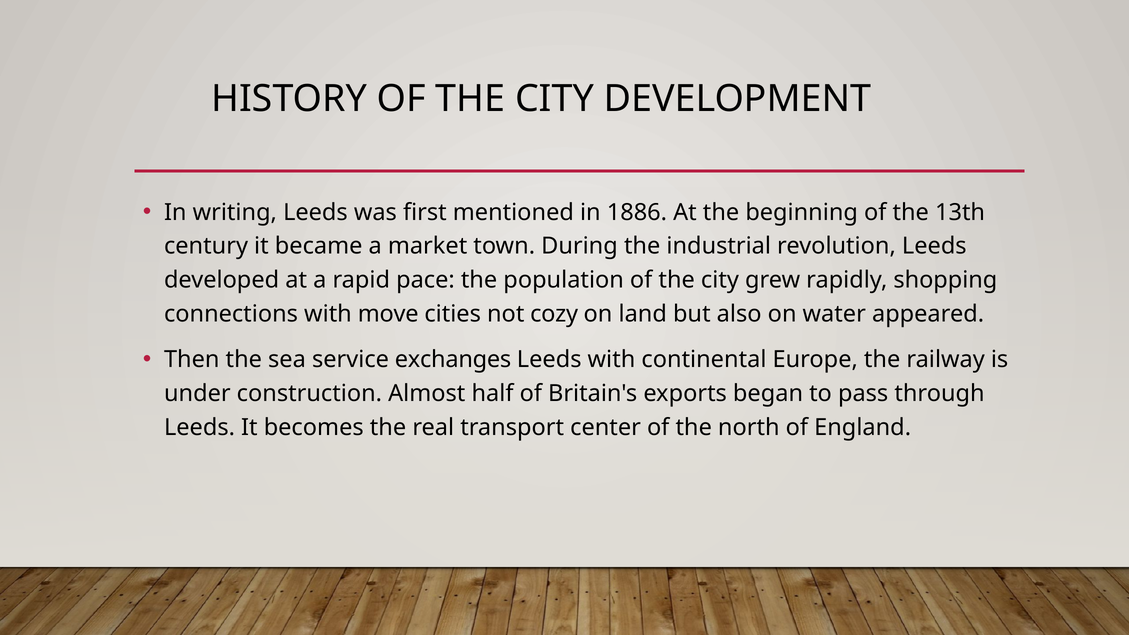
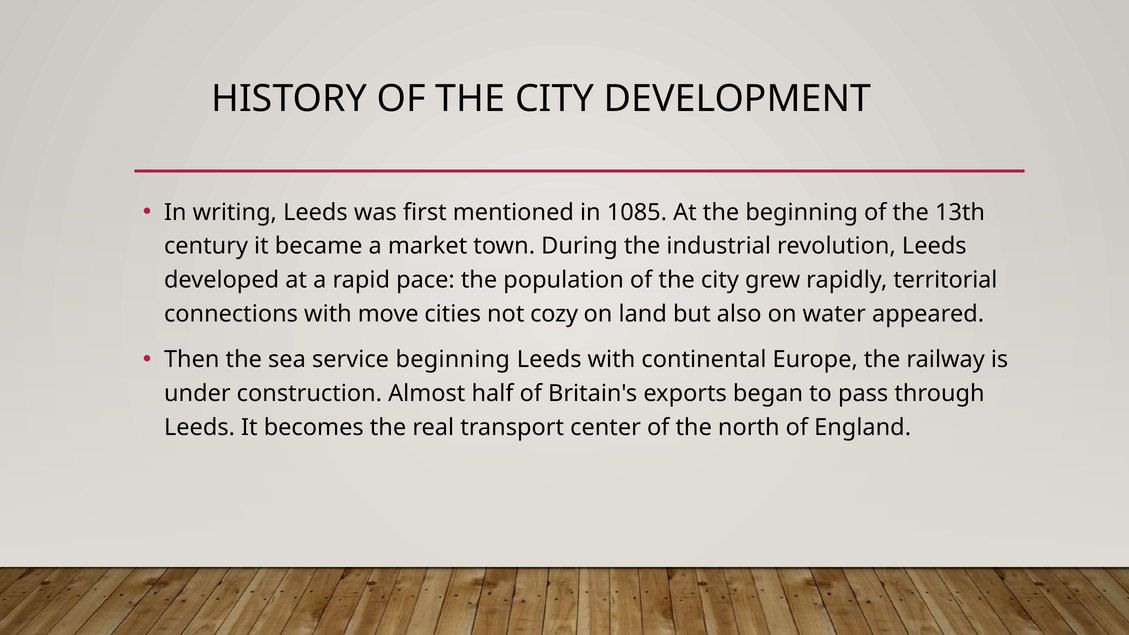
1886: 1886 -> 1085
shopping: shopping -> territorial
service exchanges: exchanges -> beginning
